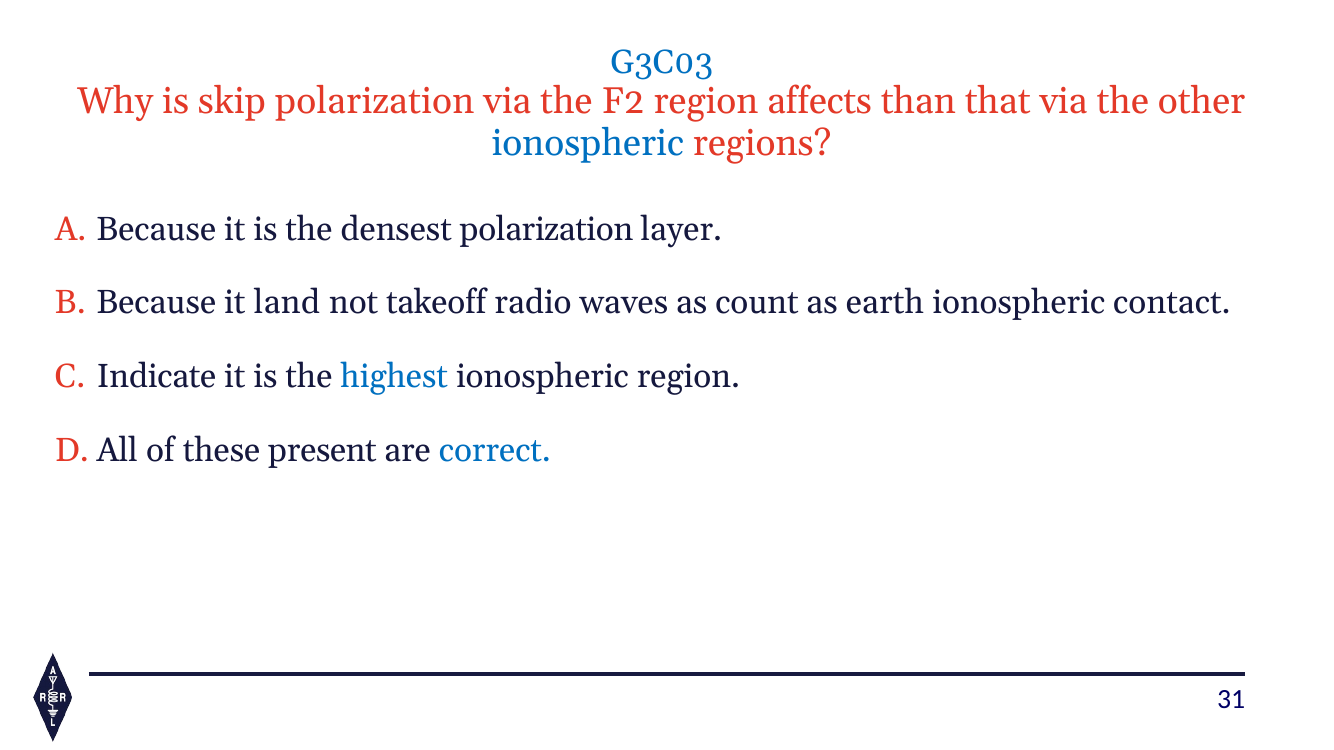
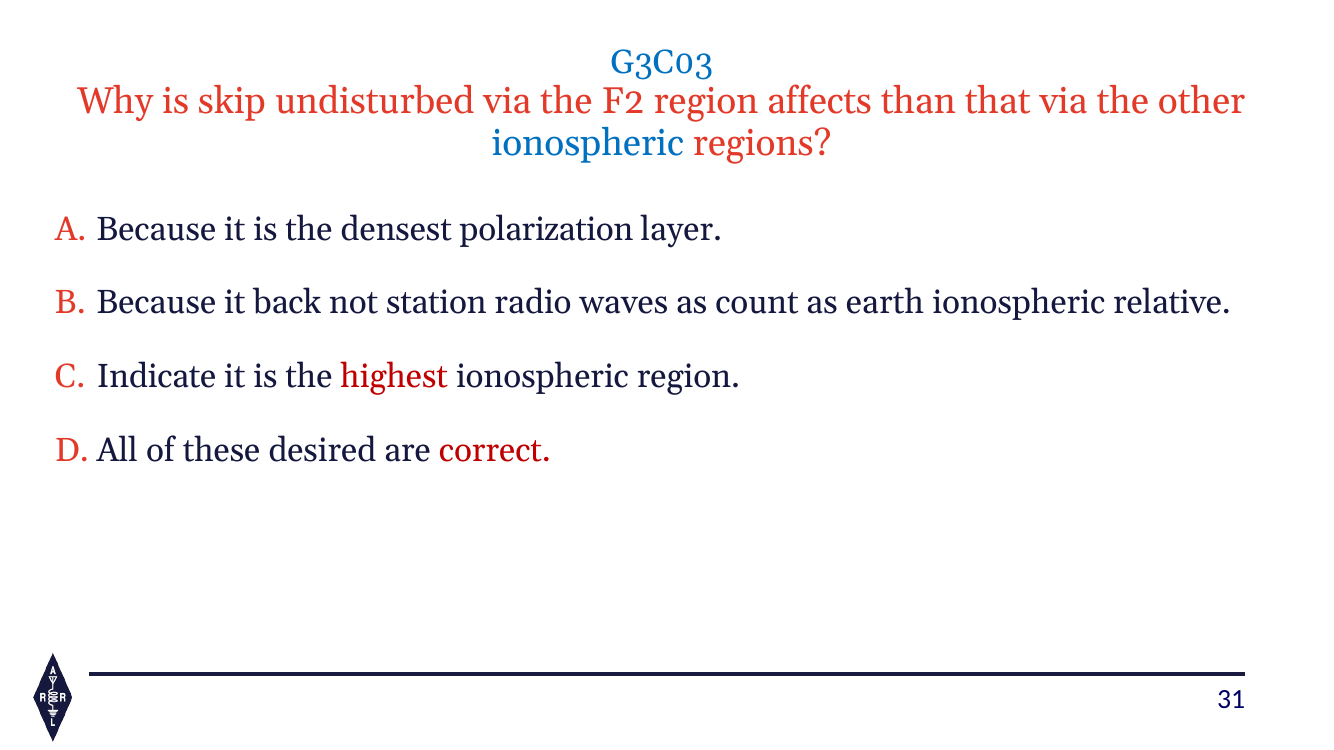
skip polarization: polarization -> undisturbed
land: land -> back
takeoff: takeoff -> station
contact: contact -> relative
highest colour: blue -> red
present: present -> desired
correct colour: blue -> red
